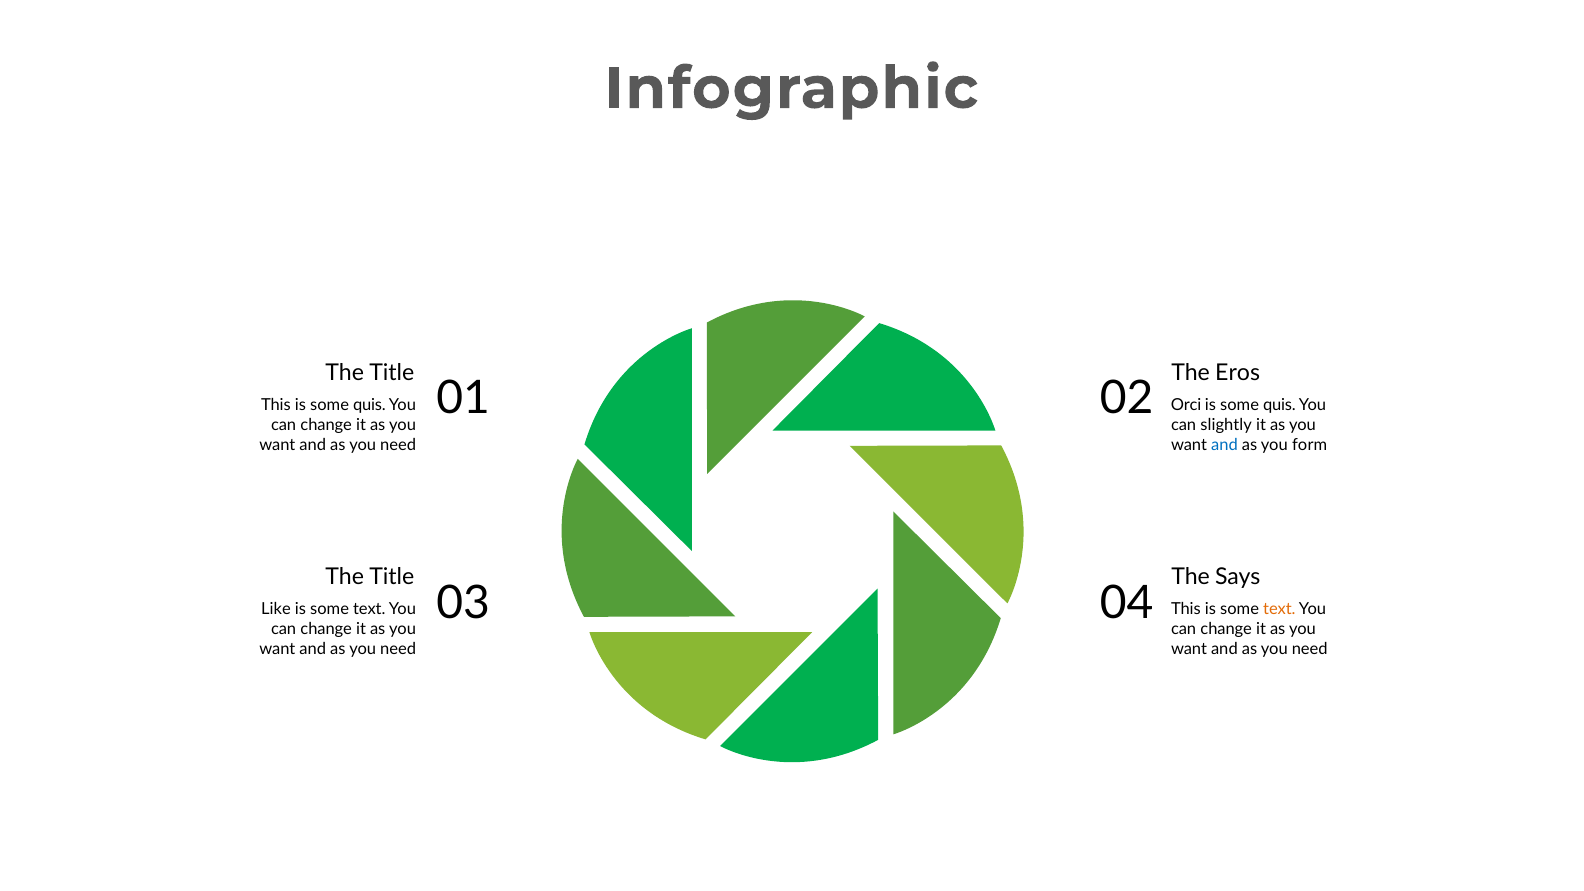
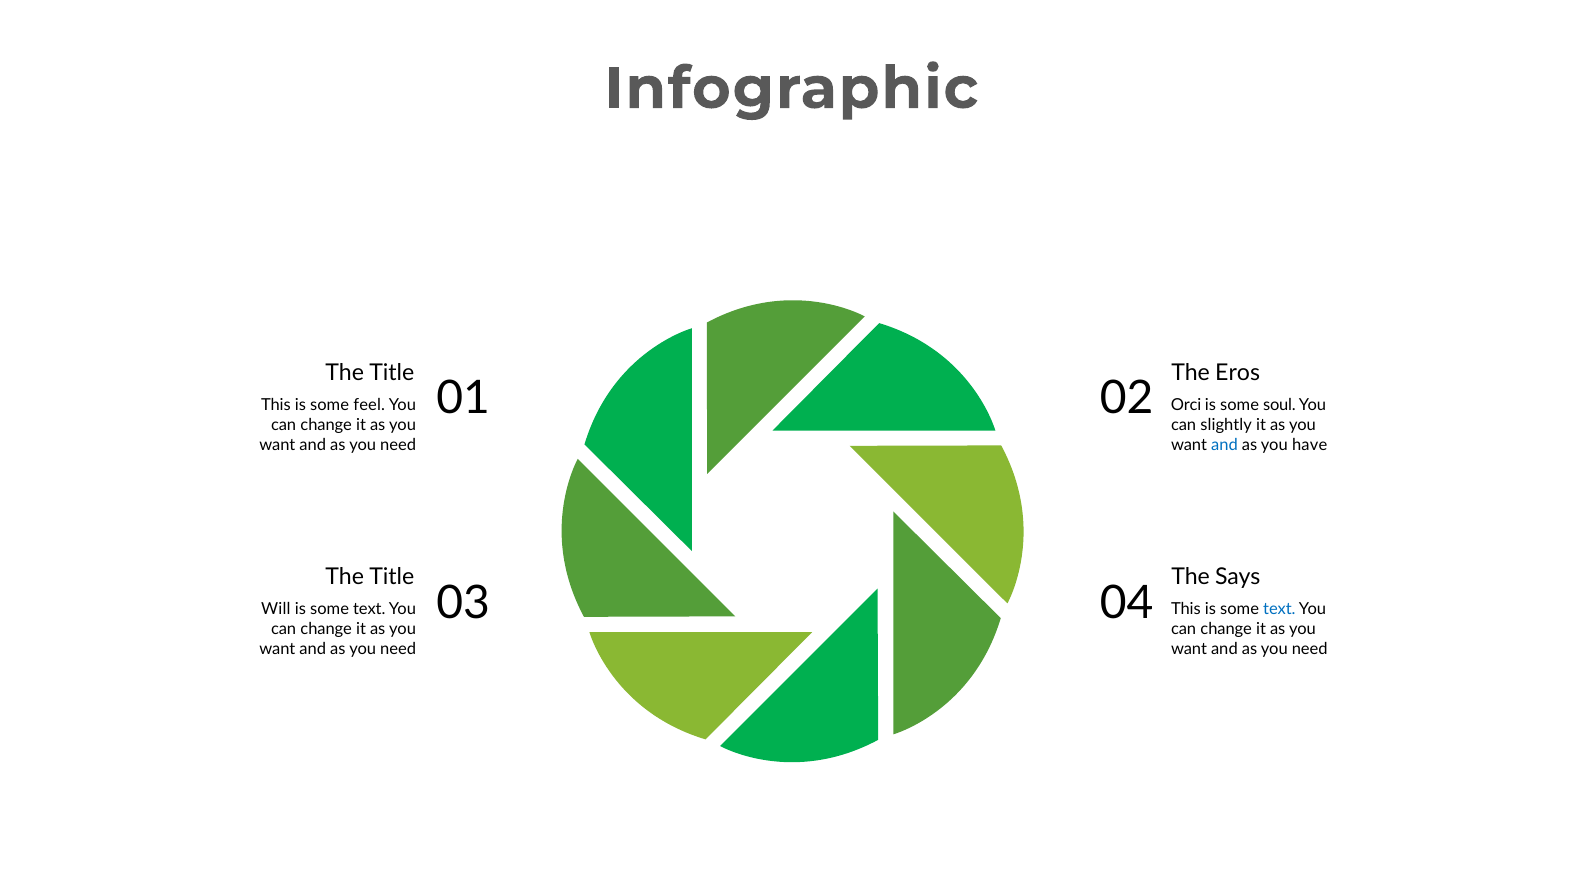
quis at (1279, 405): quis -> soul
This is some quis: quis -> feel
form: form -> have
text at (1279, 609) colour: orange -> blue
Like: Like -> Will
